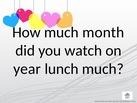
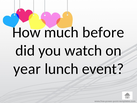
month: month -> before
lunch much: much -> event
